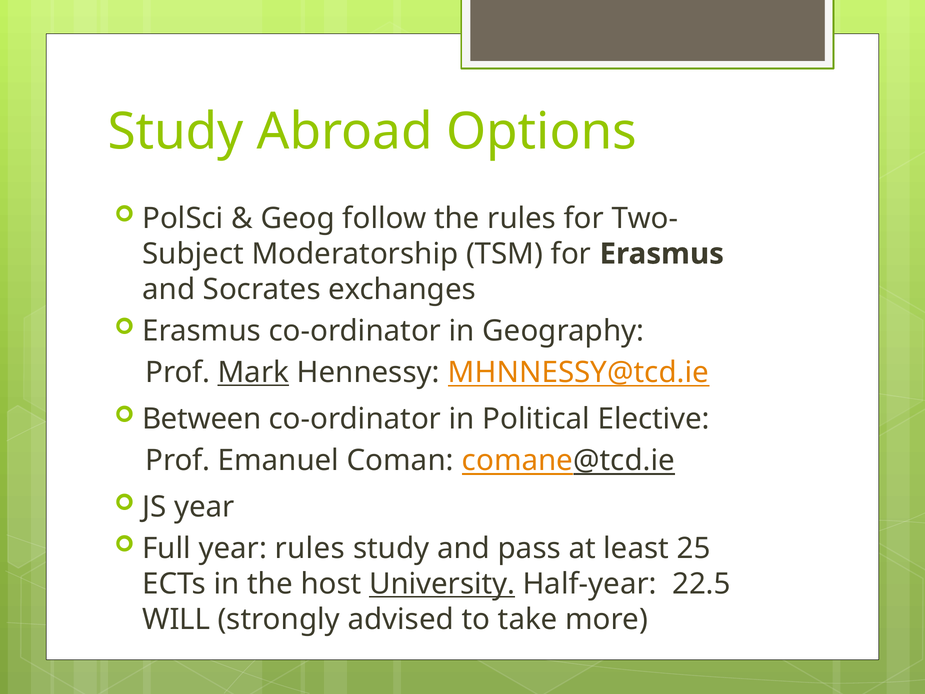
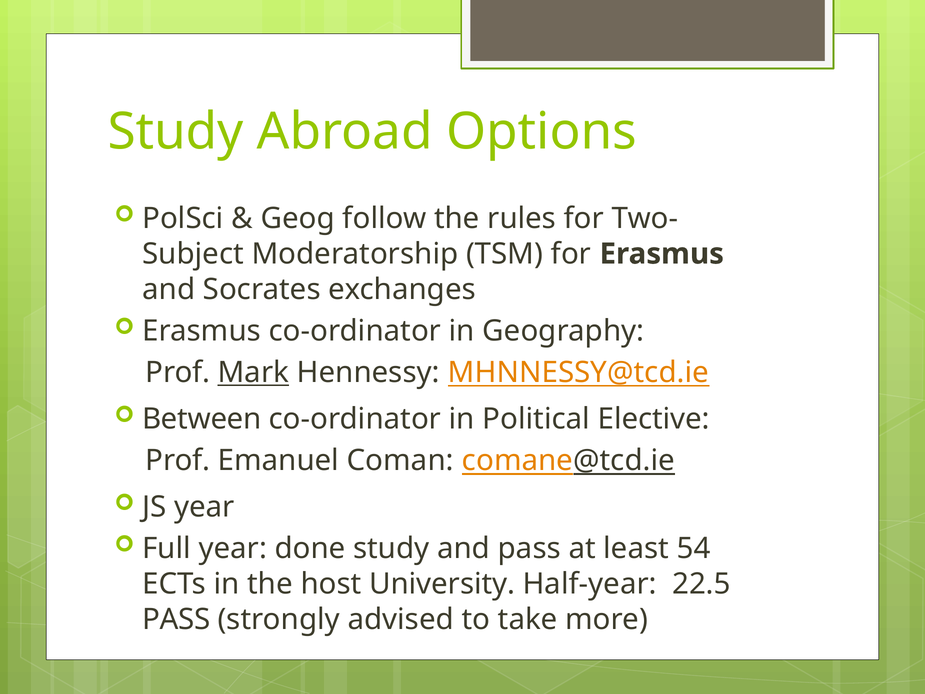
year rules: rules -> done
25: 25 -> 54
University underline: present -> none
WILL at (176, 619): WILL -> PASS
